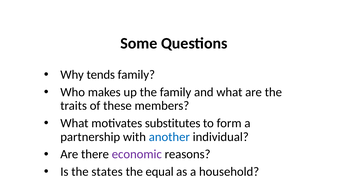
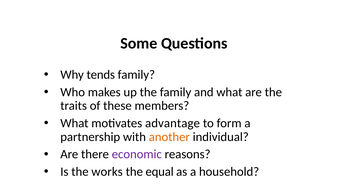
substitutes: substitutes -> advantage
another colour: blue -> orange
states: states -> works
